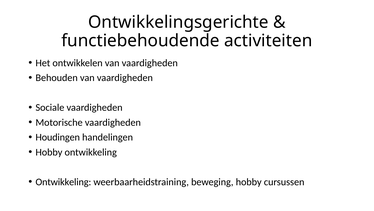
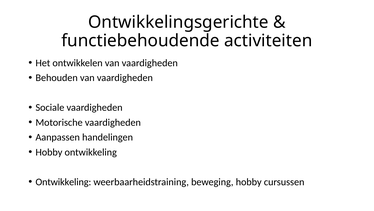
Houdingen: Houdingen -> Aanpassen
